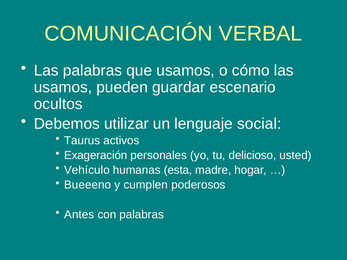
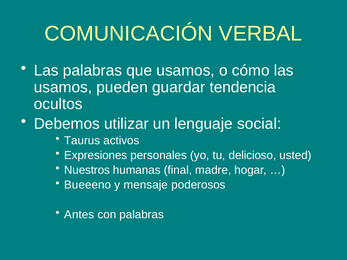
escenario: escenario -> tendencia
Exageración: Exageración -> Expresiones
Vehículo: Vehículo -> Nuestros
esta: esta -> final
cumplen: cumplen -> mensaje
